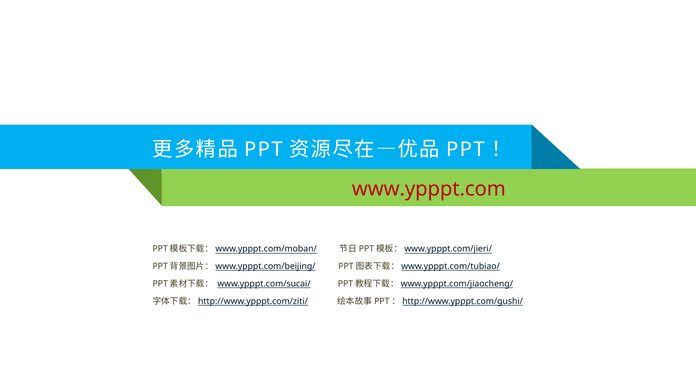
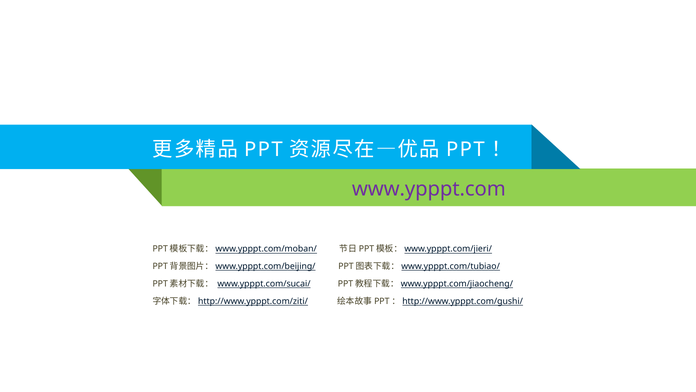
www.ypppt.com colour: red -> purple
